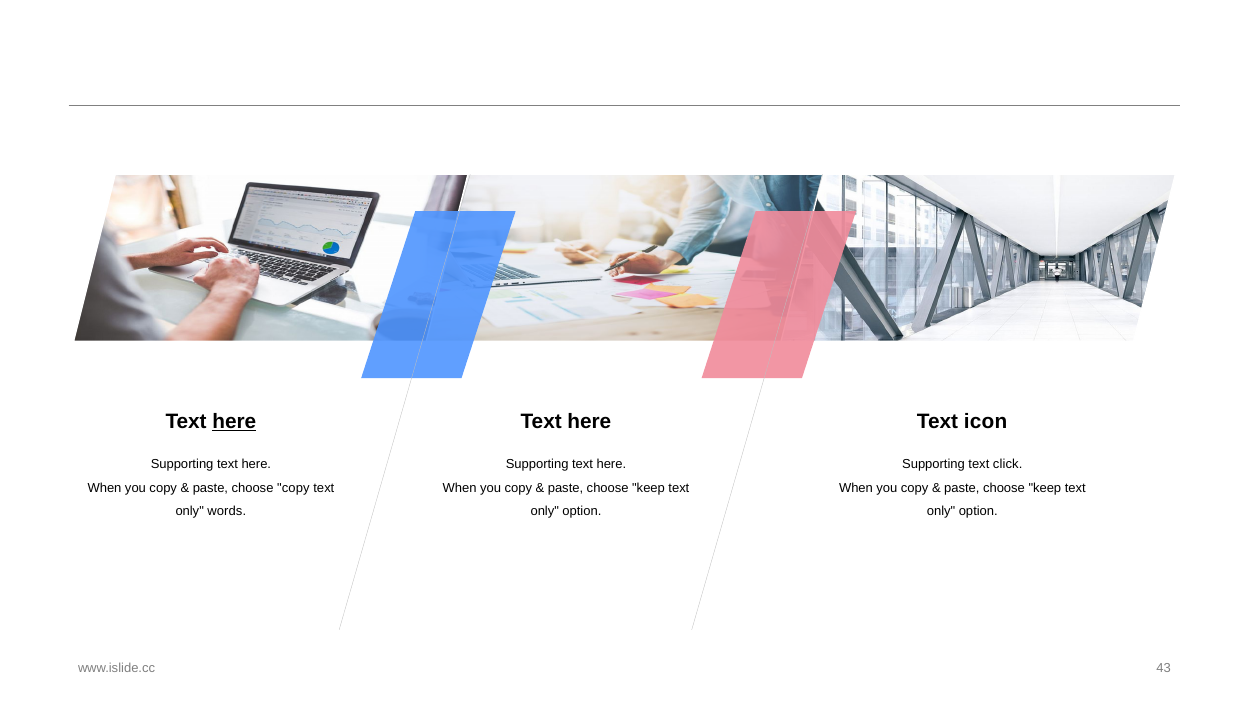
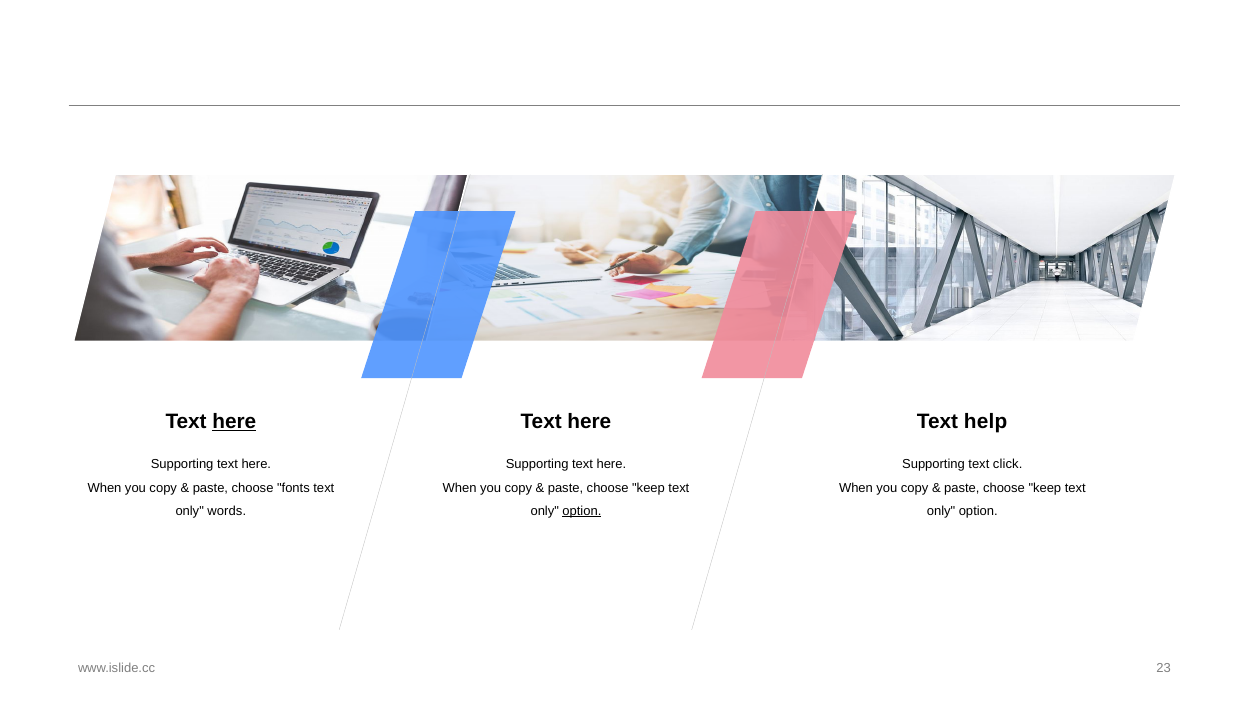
icon: icon -> help
choose copy: copy -> fonts
option at (582, 511) underline: none -> present
43: 43 -> 23
